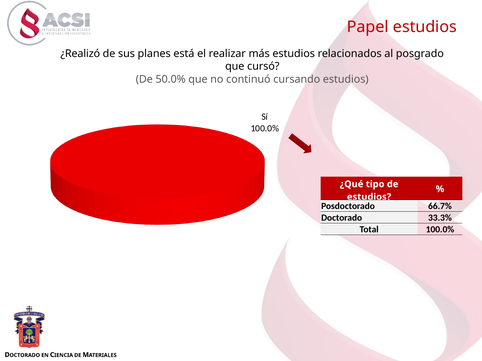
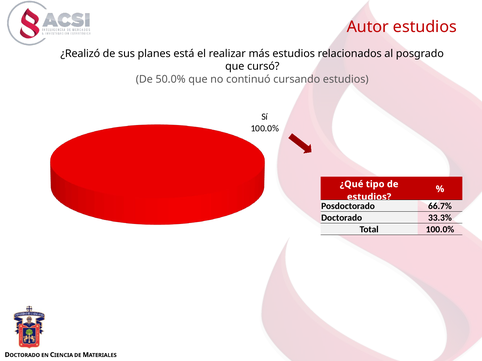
Papel: Papel -> Autor
